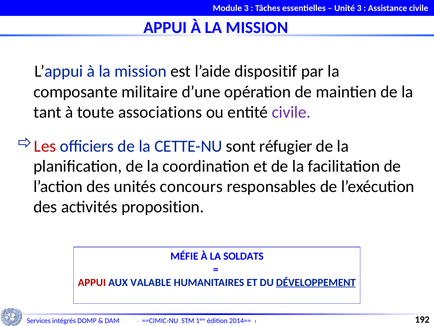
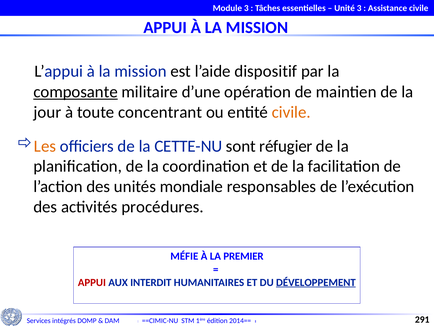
composante underline: none -> present
tant: tant -> jour
associations: associations -> concentrant
civile at (291, 112) colour: purple -> orange
Les colour: red -> orange
concours: concours -> mondiale
proposition: proposition -> procédures
SOLDATS: SOLDATS -> PREMIER
VALABLE: VALABLE -> INTERDIT
192: 192 -> 291
